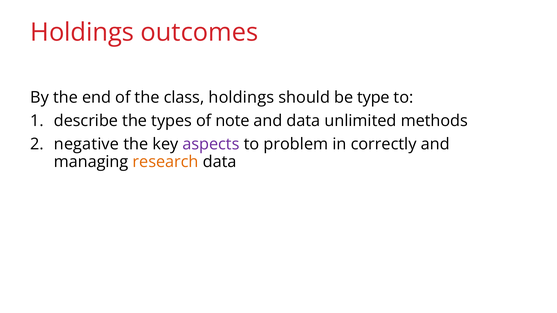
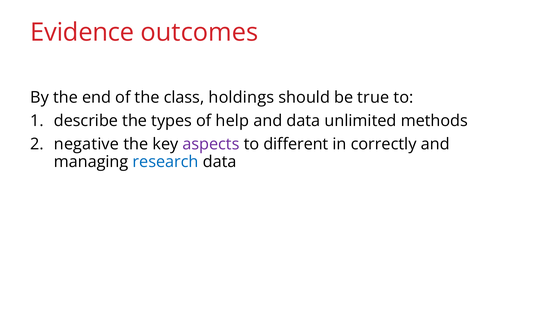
Holdings at (82, 32): Holdings -> Evidence
type: type -> true
note: note -> help
problem: problem -> different
research colour: orange -> blue
